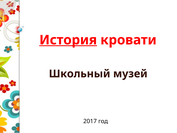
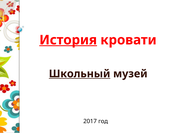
Школьный underline: none -> present
